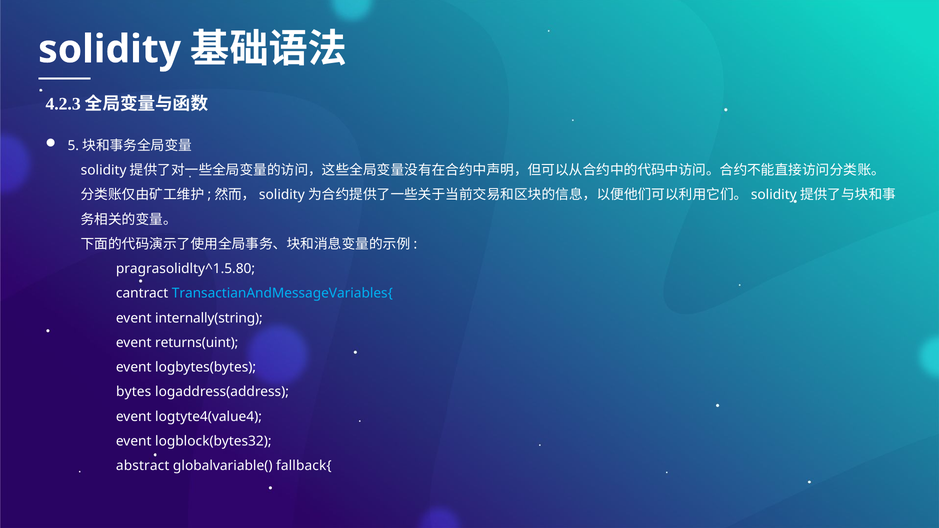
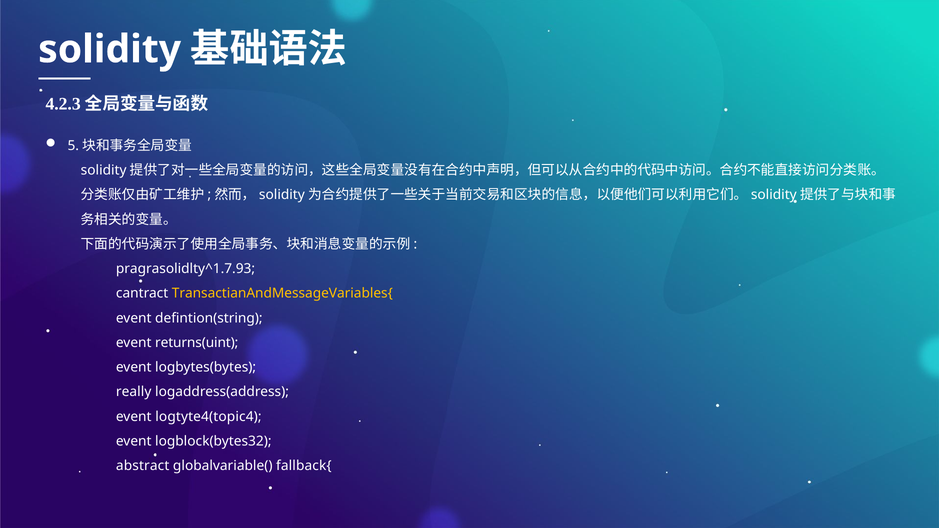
pragrasolidlty^1.5.80: pragrasolidlty^1.5.80 -> pragrasolidlty^1.7.93
TransactianAndMessageVariables{ colour: light blue -> yellow
internally(string: internally(string -> defintion(string
bytes: bytes -> really
logtyte4(value4: logtyte4(value4 -> logtyte4(topic4
